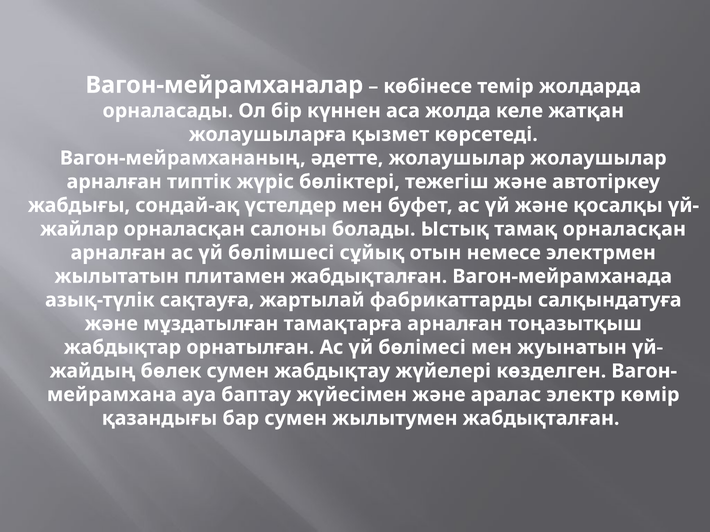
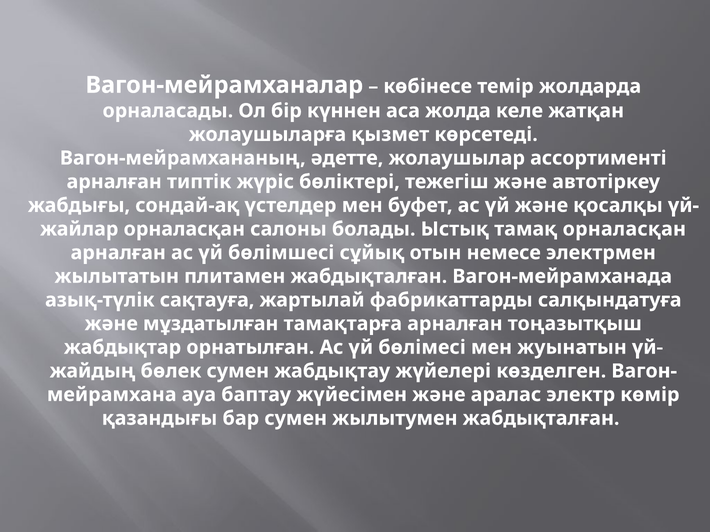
жолаушылар жолаушылар: жолаушылар -> ассортименті
